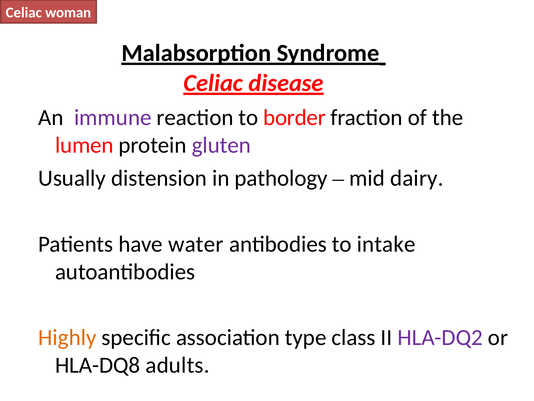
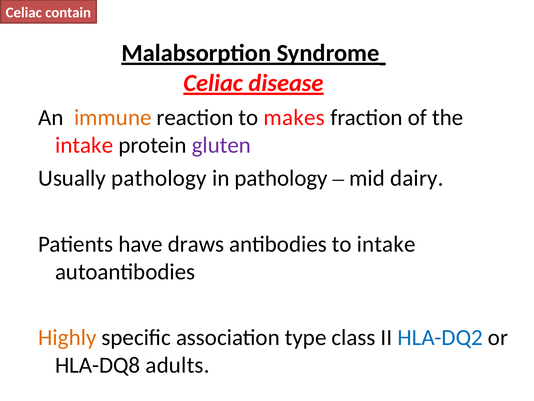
woman: woman -> contain
immune colour: purple -> orange
border: border -> makes
lumen at (84, 145): lumen -> intake
Usually distension: distension -> pathology
water: water -> draws
HLA-DQ2 colour: purple -> blue
